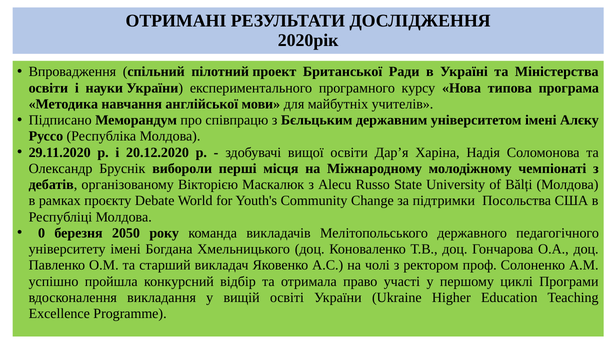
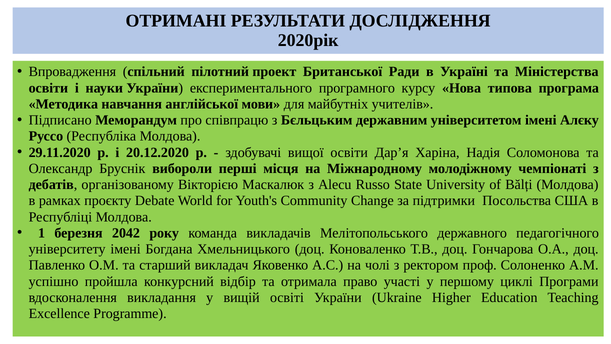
0: 0 -> 1
2050: 2050 -> 2042
